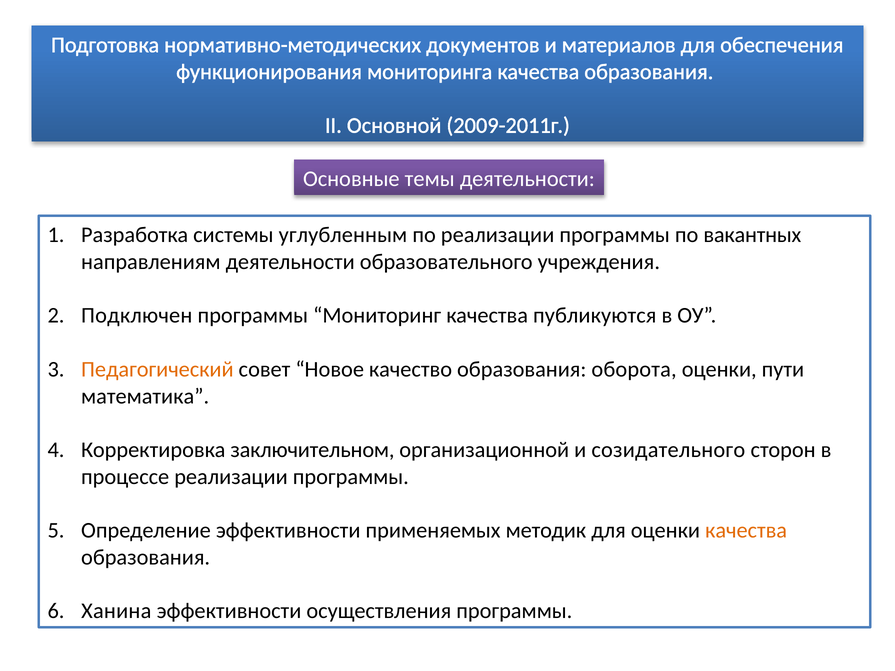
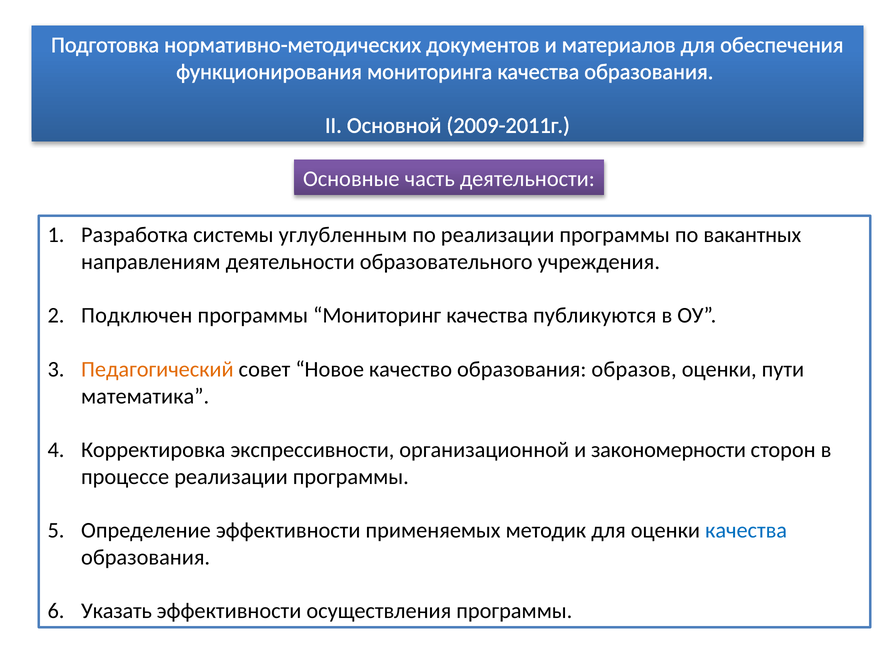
темы: темы -> часть
оборота: оборота -> образов
заключительном: заключительном -> экспрессивности
созидательного: созидательного -> закономерности
качества at (746, 531) colour: orange -> blue
Ханина: Ханина -> Указать
